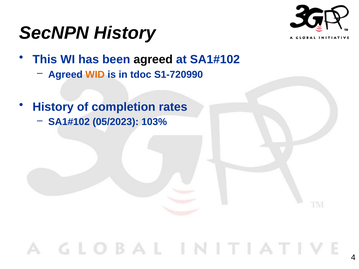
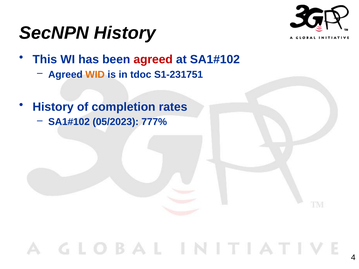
agreed at (153, 60) colour: black -> red
S1-720990: S1-720990 -> S1-231751
103%: 103% -> 777%
